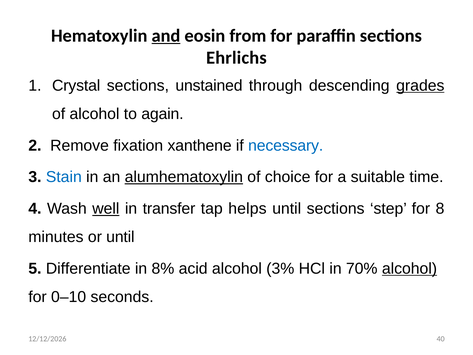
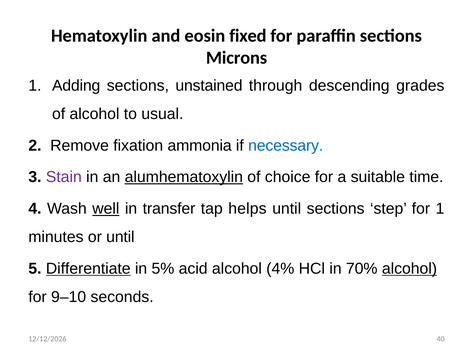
and underline: present -> none
from: from -> fixed
Ehrlichs: Ehrlichs -> Microns
Crystal: Crystal -> Adding
grades underline: present -> none
again: again -> usual
xanthene: xanthene -> ammonia
Stain colour: blue -> purple
for 8: 8 -> 1
Differentiate underline: none -> present
8%: 8% -> 5%
3%: 3% -> 4%
0–10: 0–10 -> 9–10
